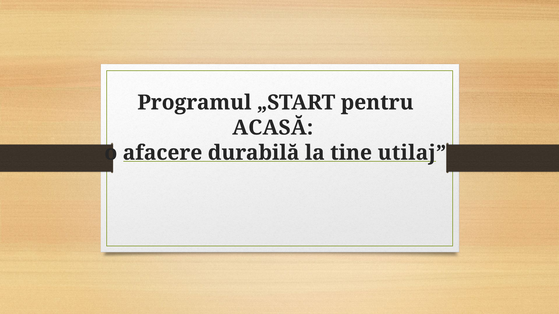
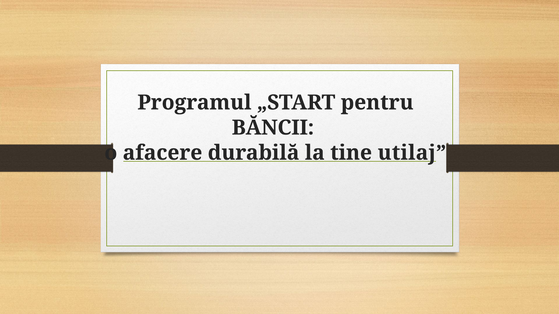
ACASĂ: ACASĂ -> BĂNCII
